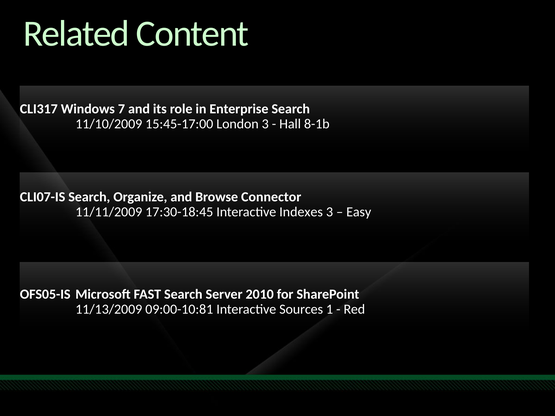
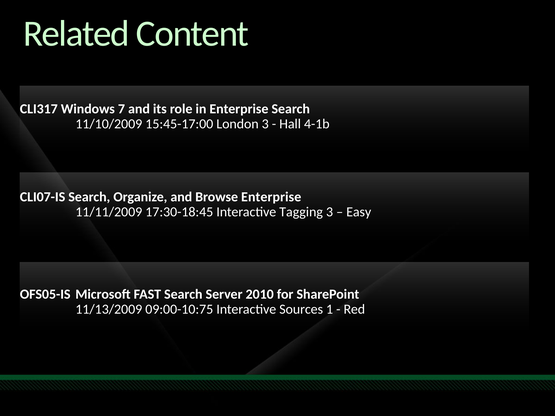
8-1b: 8-1b -> 4-1b
Browse Connector: Connector -> Enterprise
Indexes: Indexes -> Tagging
09:00-10:81: 09:00-10:81 -> 09:00-10:75
